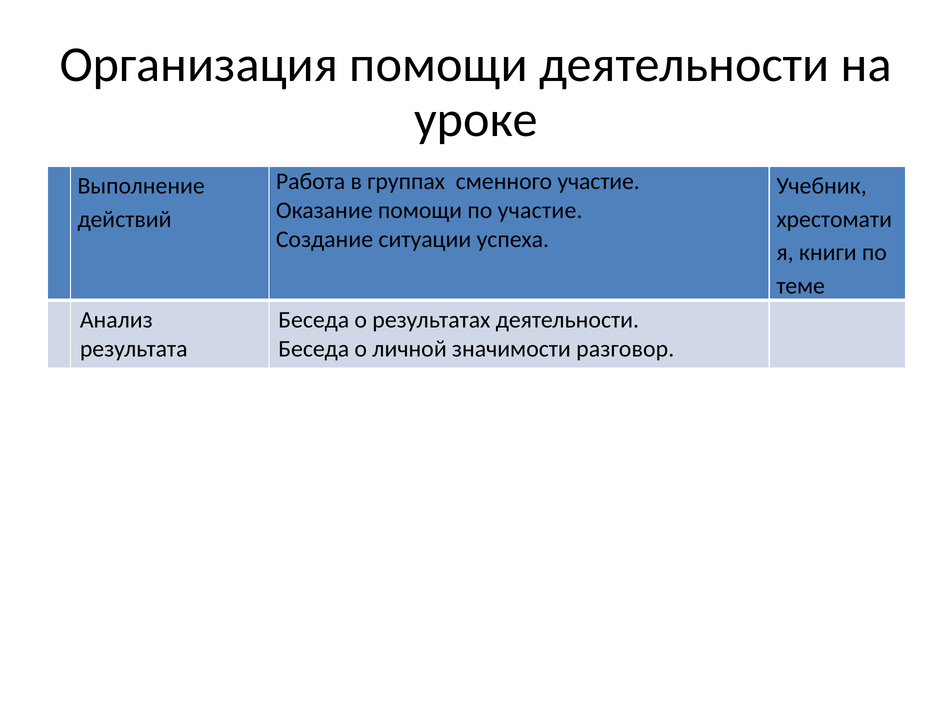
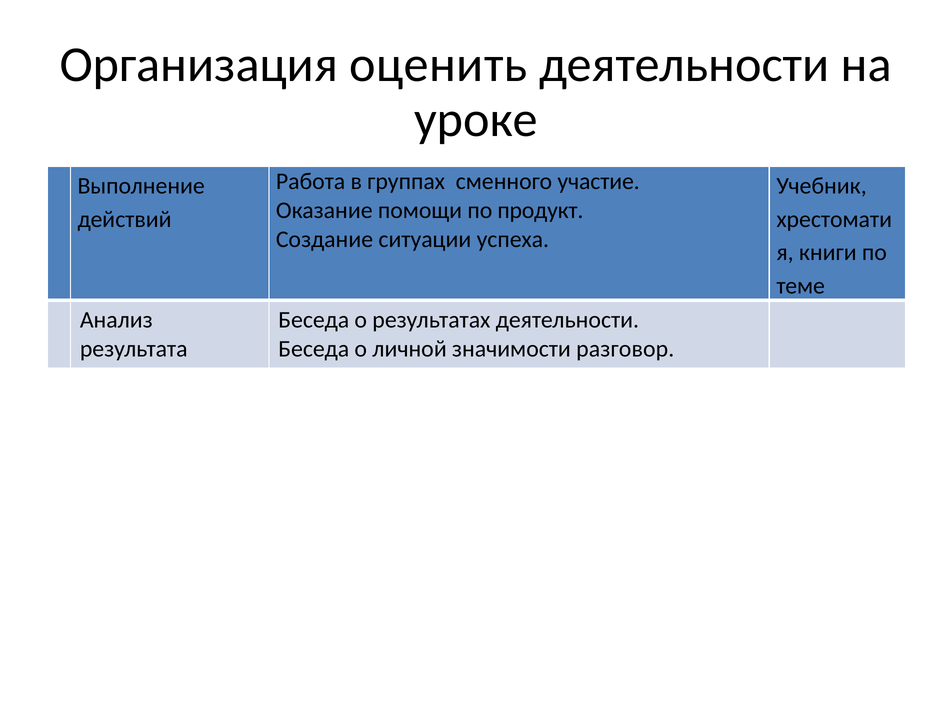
Организация помощи: помощи -> оценить
по участие: участие -> продукт
